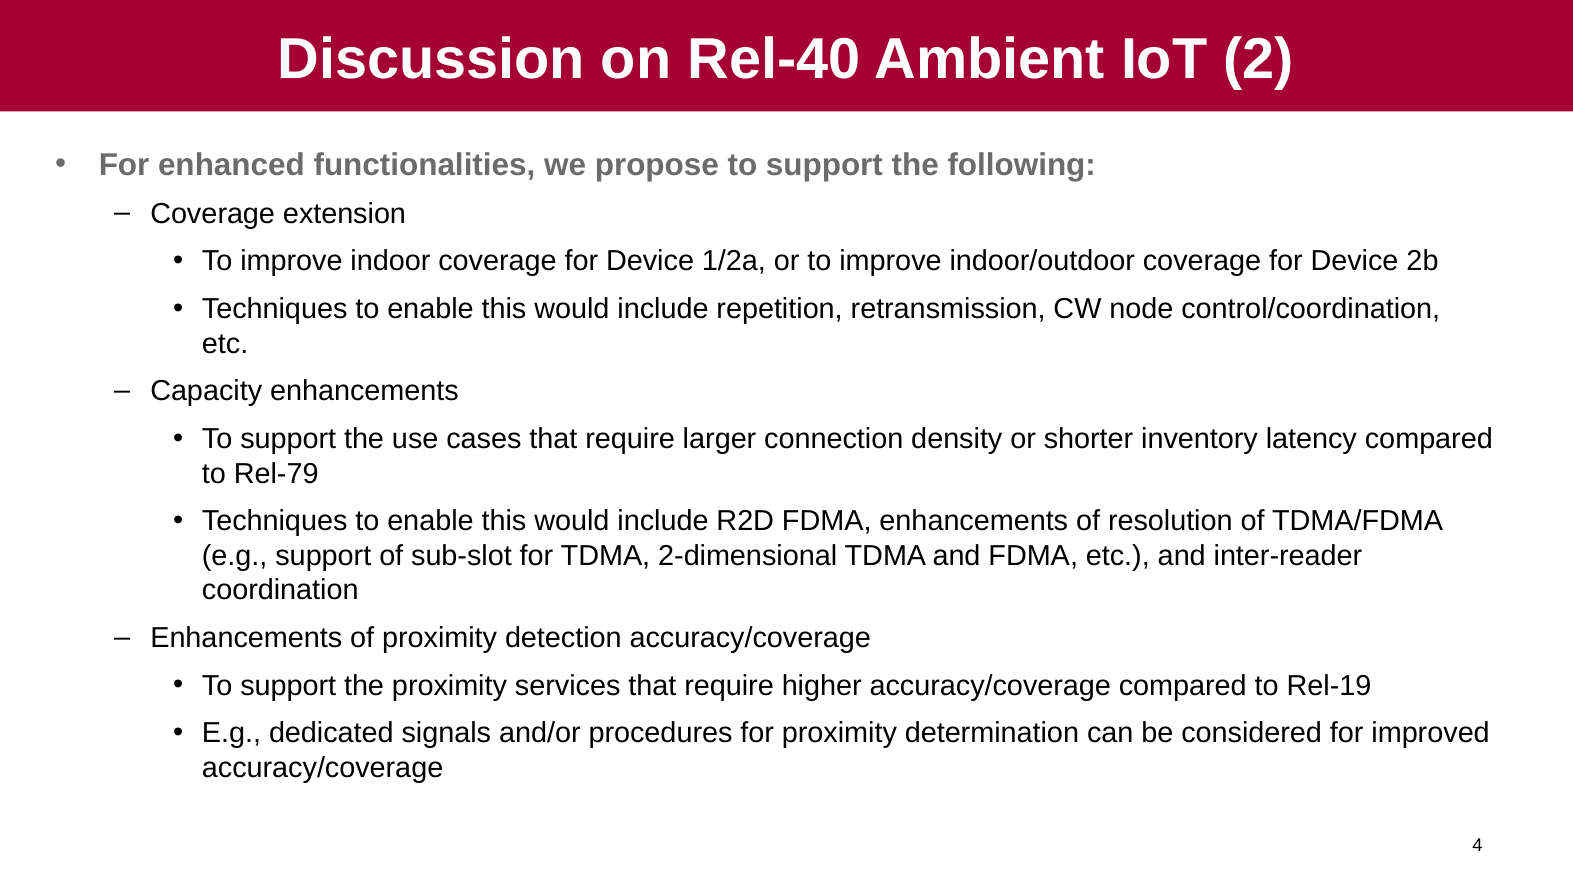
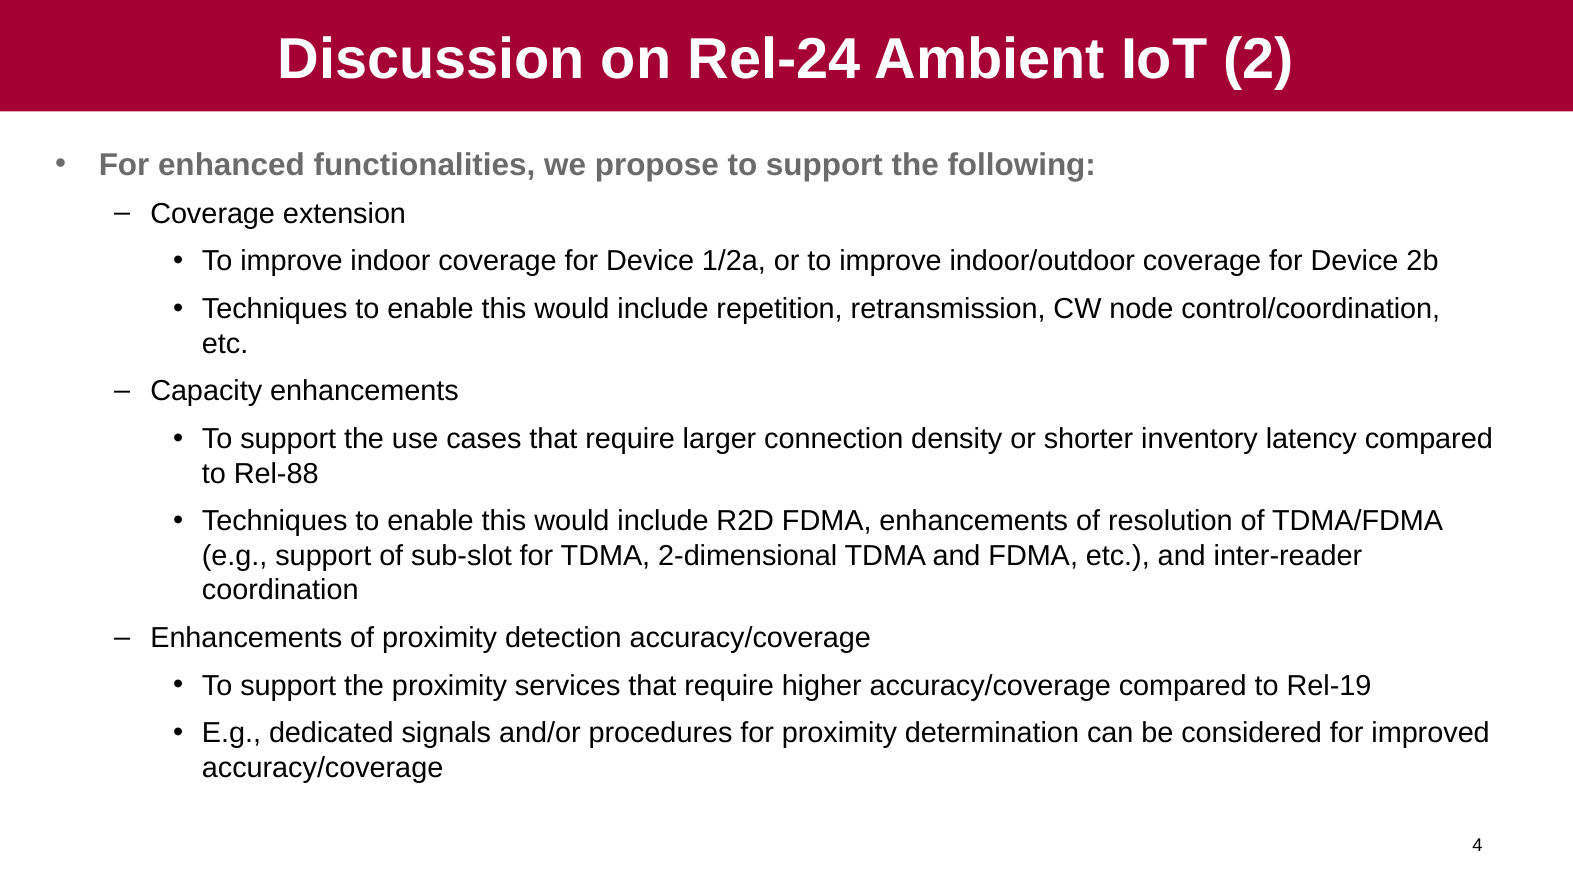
Rel-40: Rel-40 -> Rel-24
Rel-79: Rel-79 -> Rel-88
